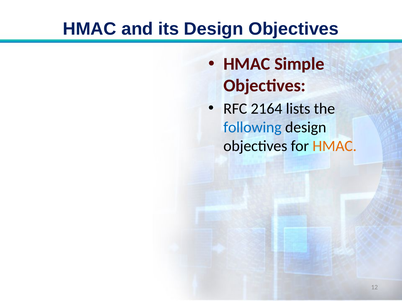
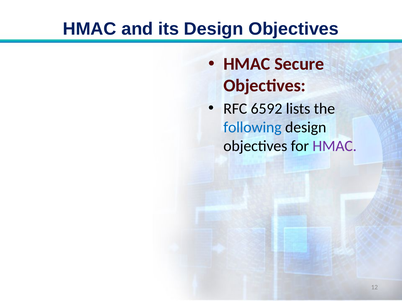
Simple: Simple -> Secure
2164: 2164 -> 6592
HMAC at (335, 146) colour: orange -> purple
